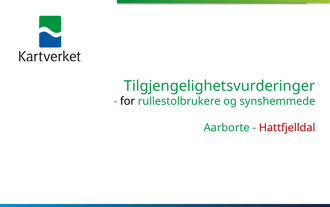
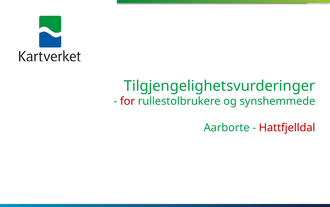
for colour: black -> red
